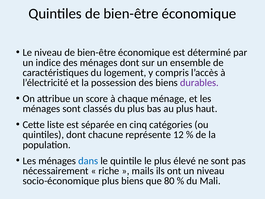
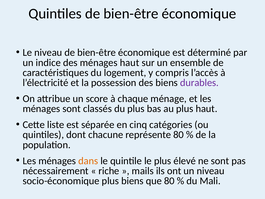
ménages dont: dont -> haut
représente 12: 12 -> 80
dans colour: blue -> orange
